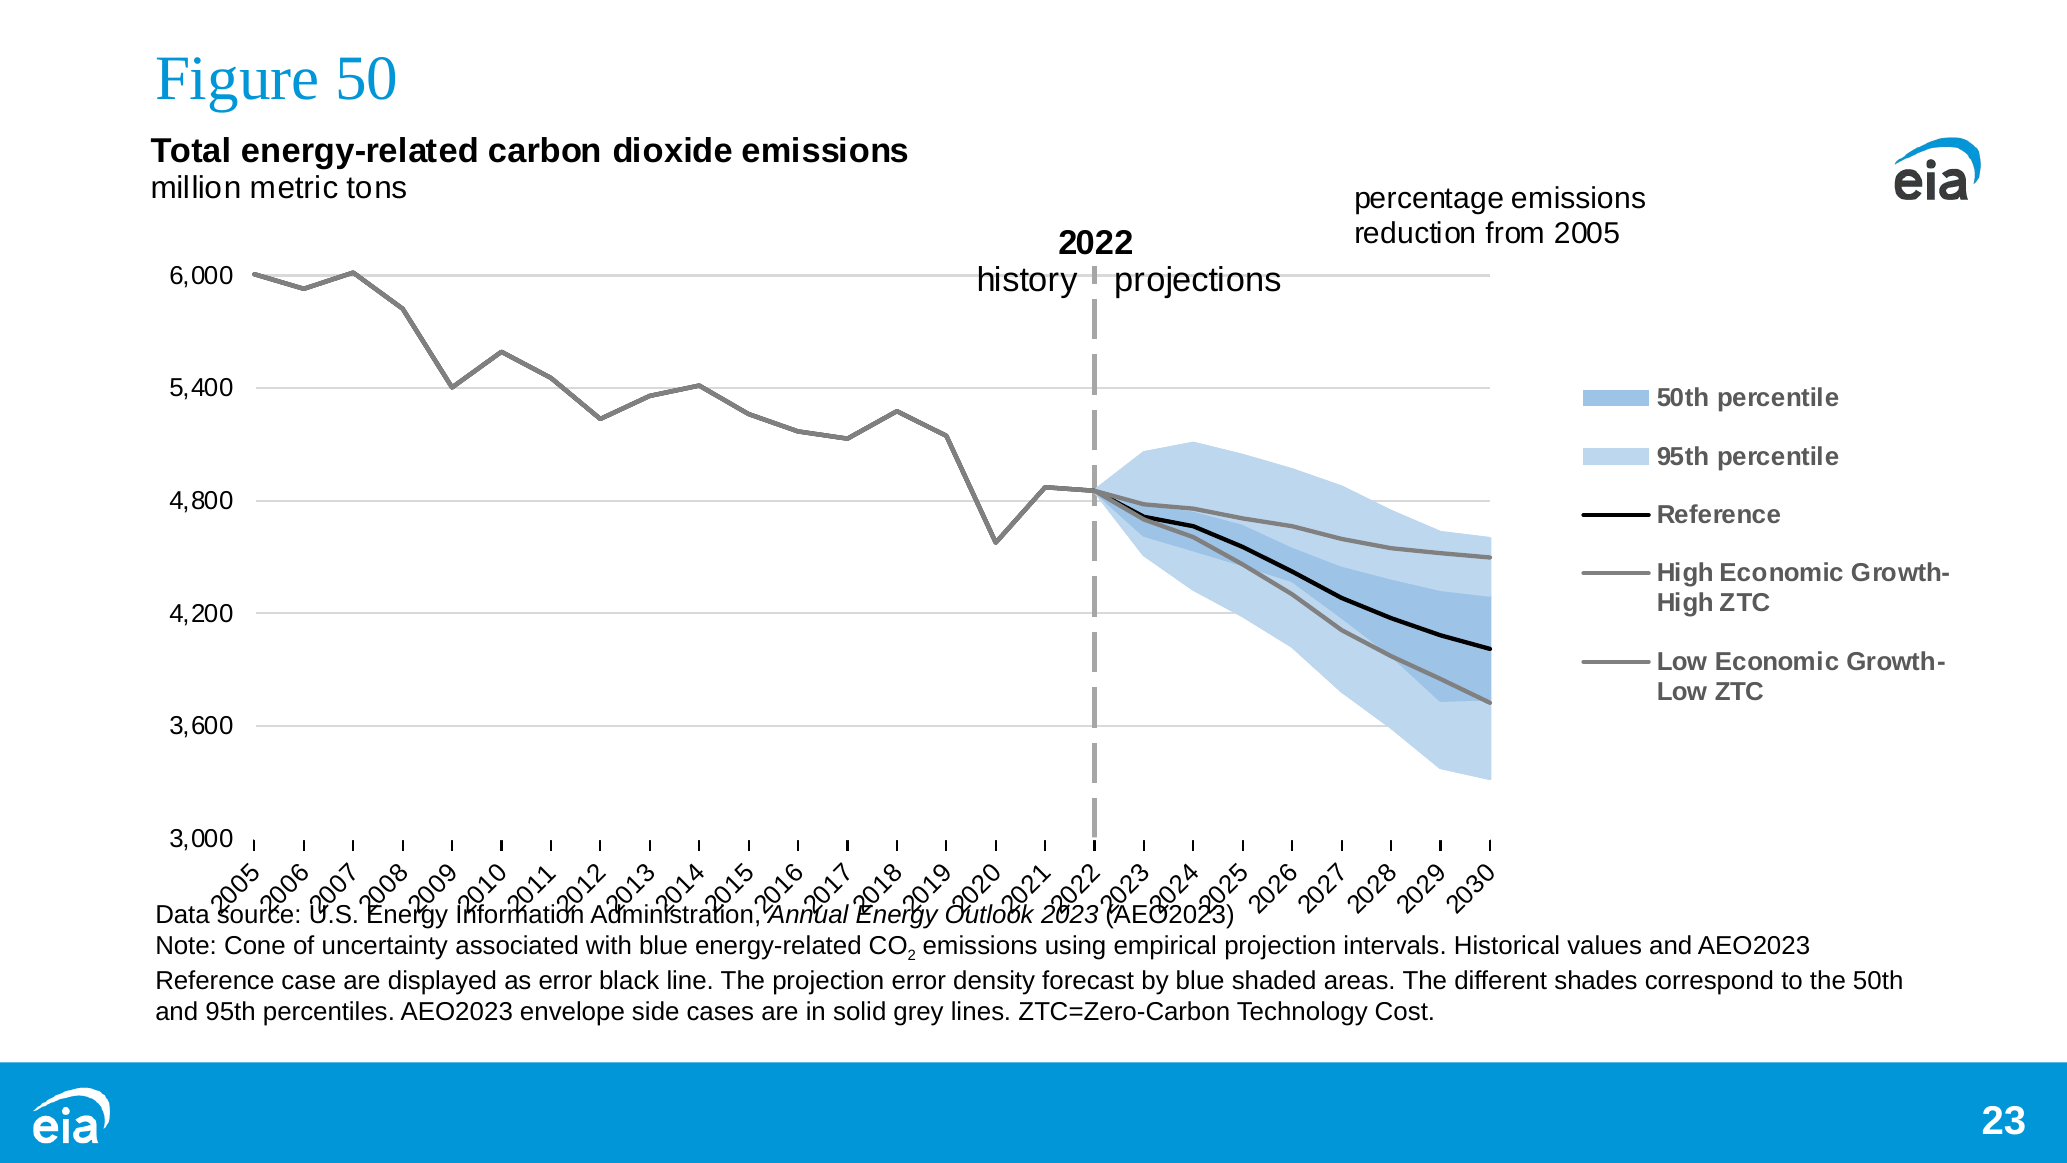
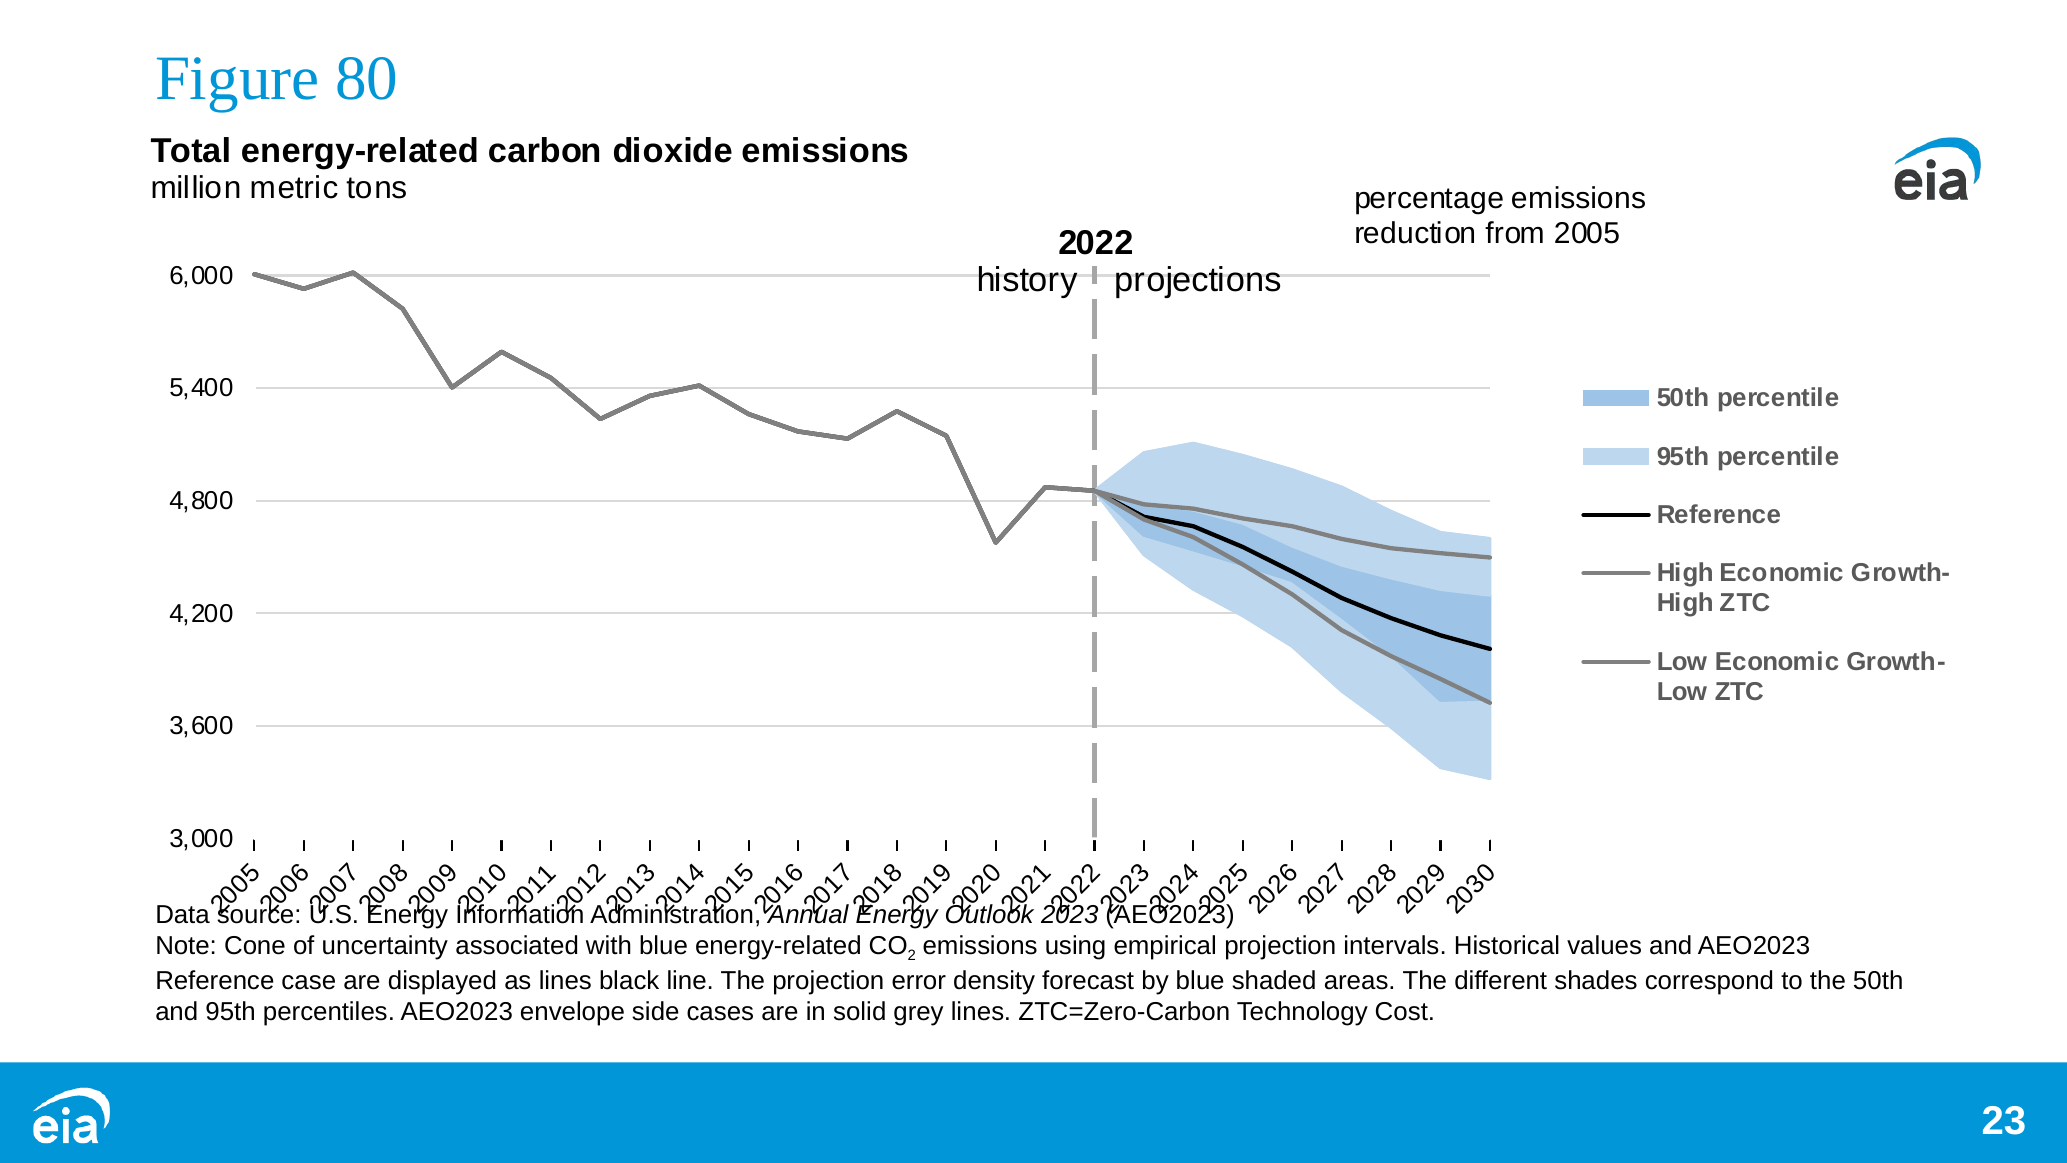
50: 50 -> 80
as error: error -> lines
